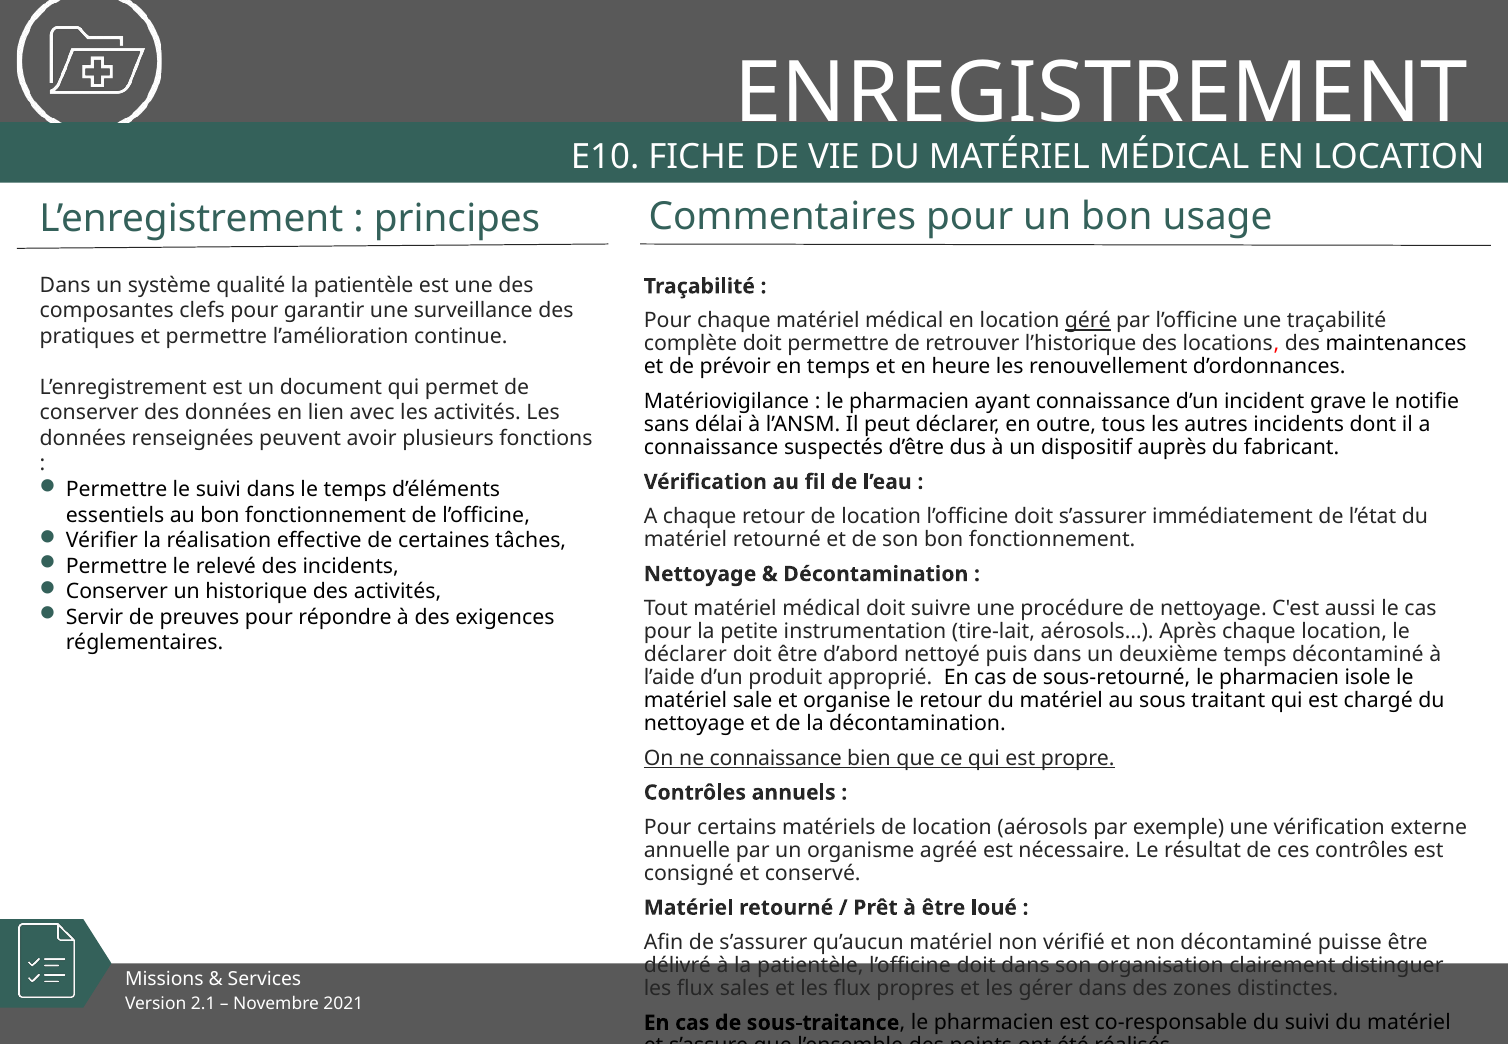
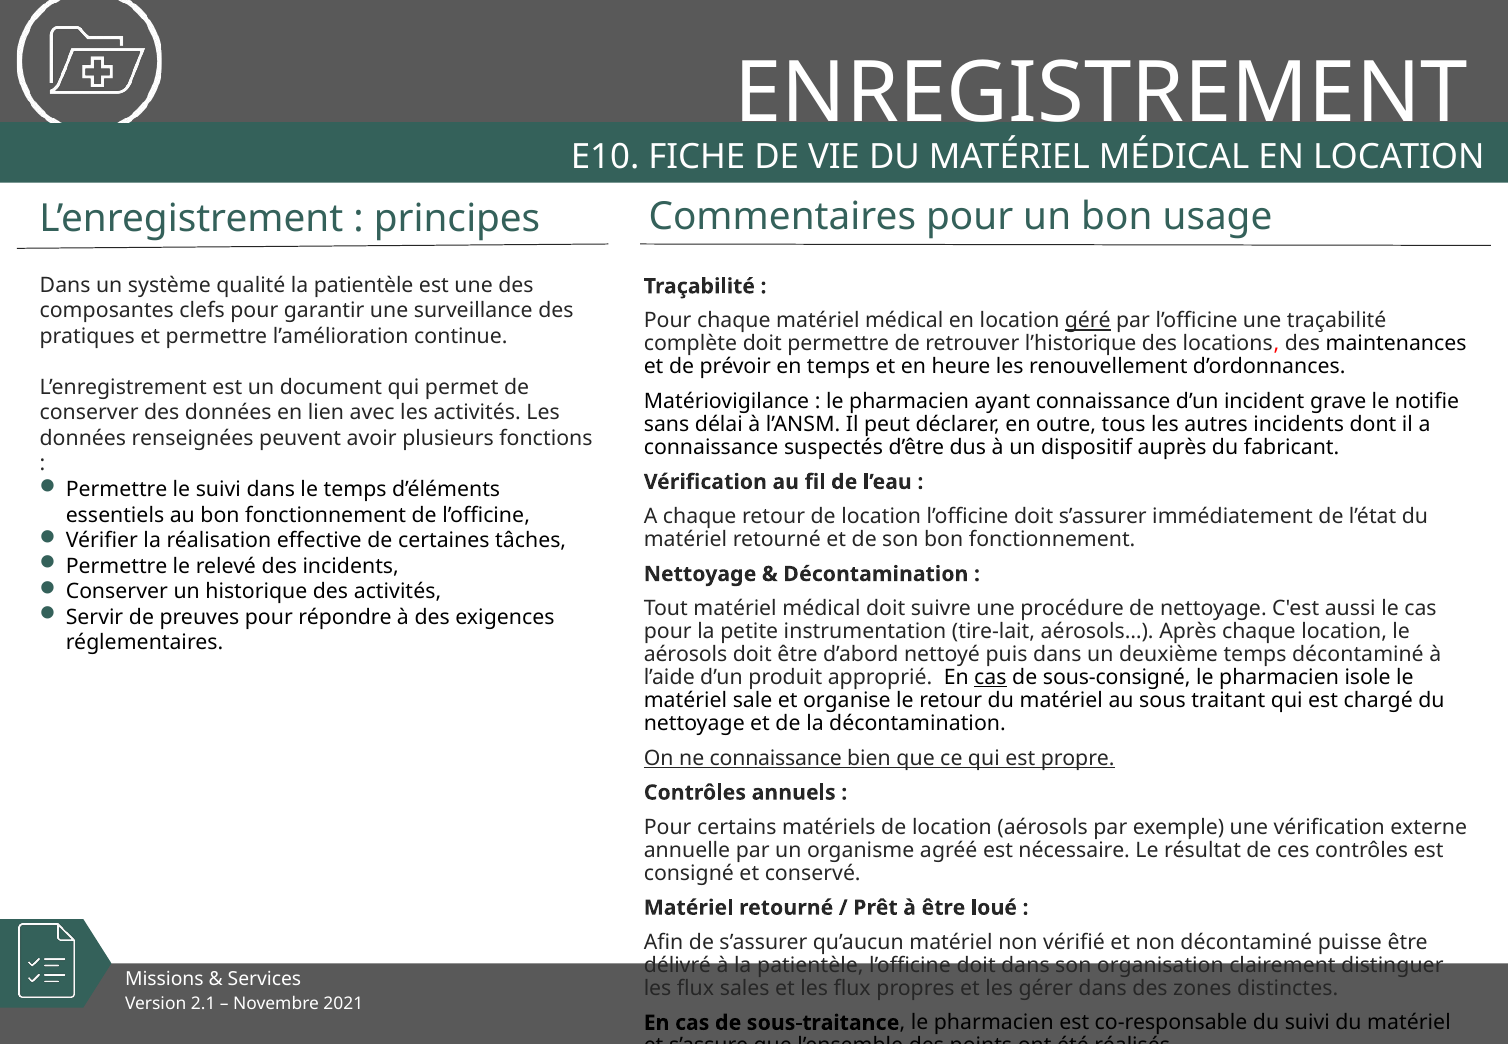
déclarer at (685, 655): déclarer -> aérosols
cas at (990, 678) underline: none -> present
sous-retourné: sous-retourné -> sous-consigné
